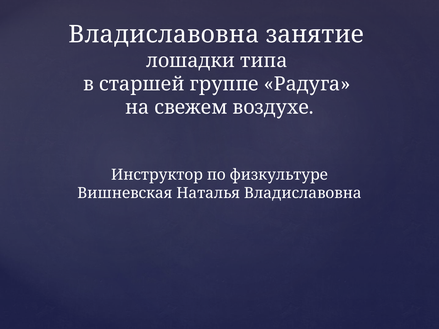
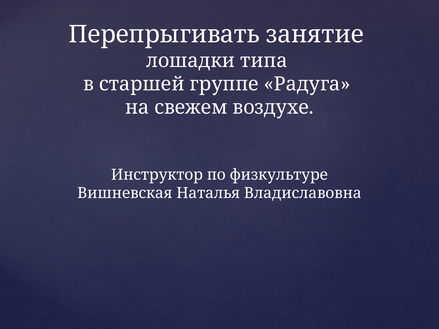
Владиславовна at (164, 35): Владиславовна -> Перепрыгивать
